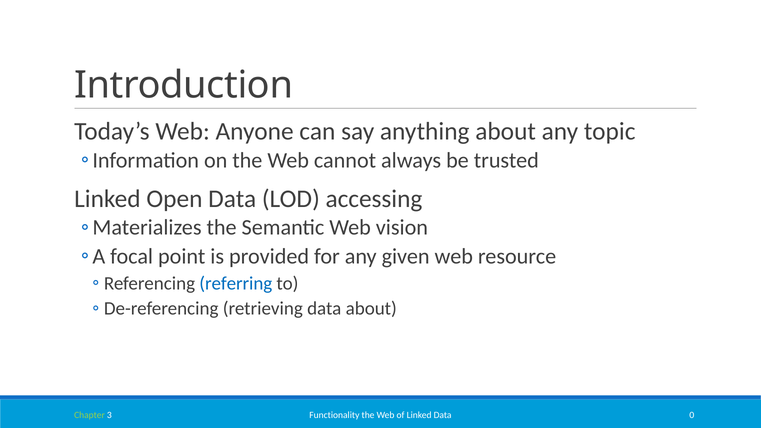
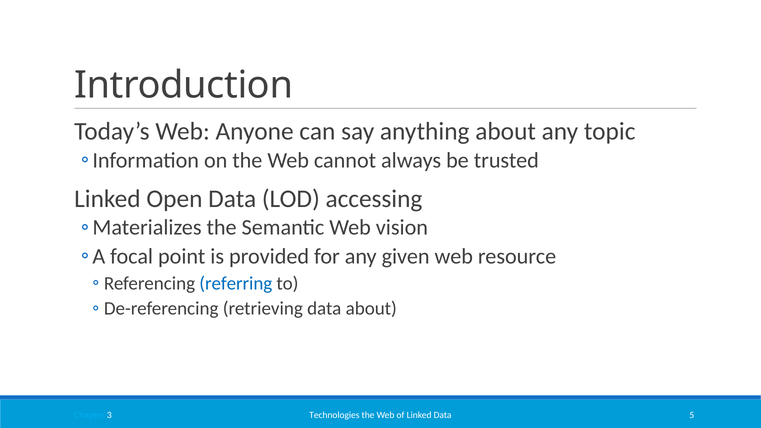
Functionality: Functionality -> Technologies
0: 0 -> 5
Chapter colour: light green -> light blue
